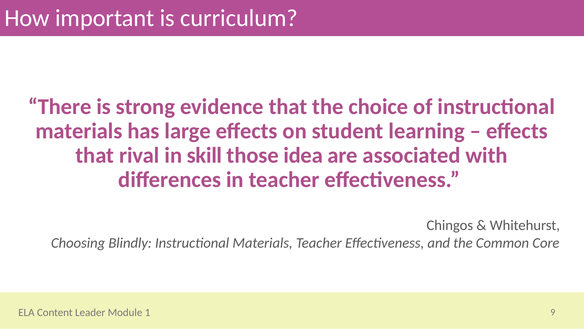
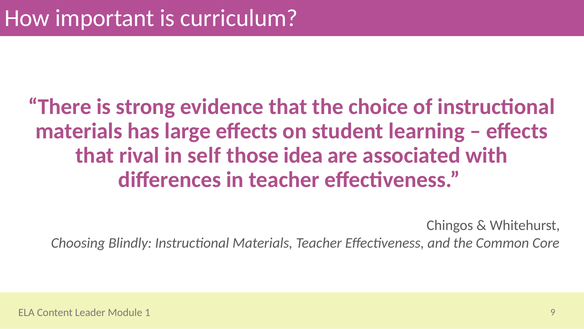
skill: skill -> self
